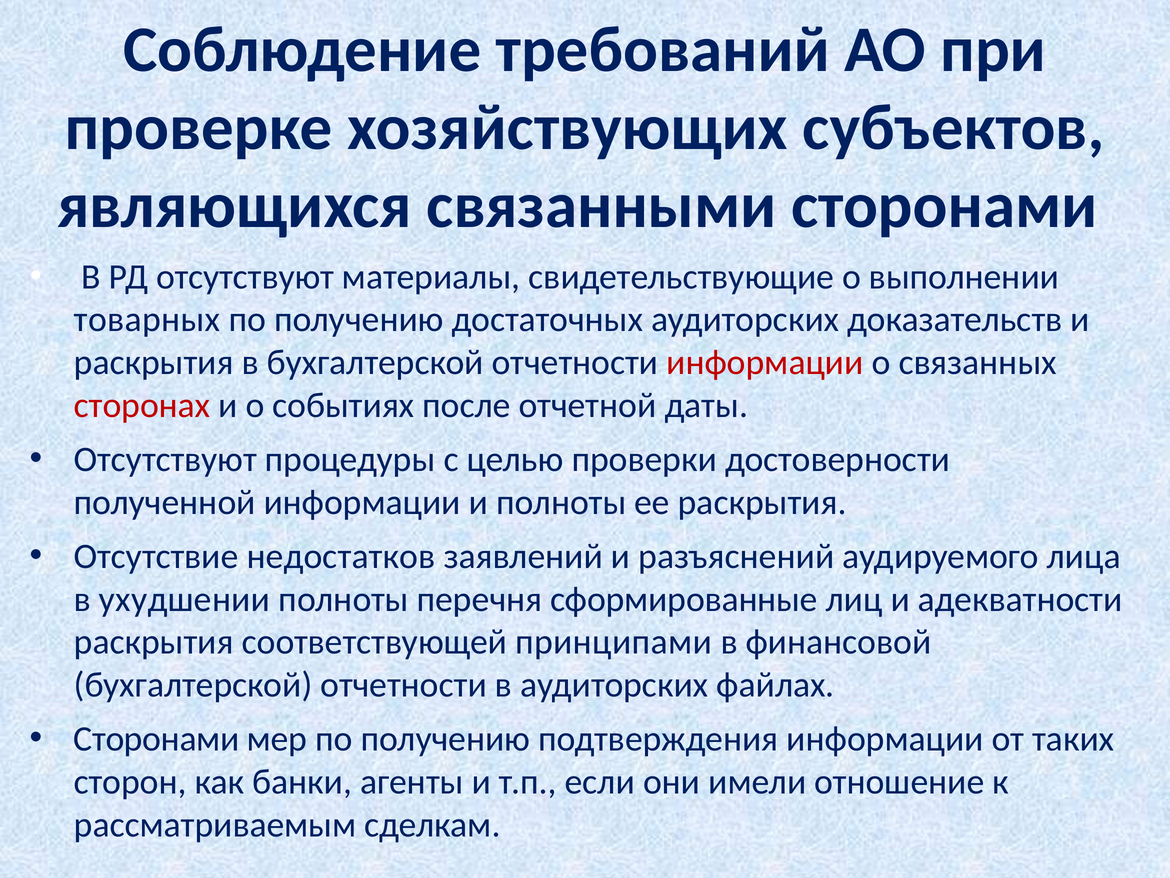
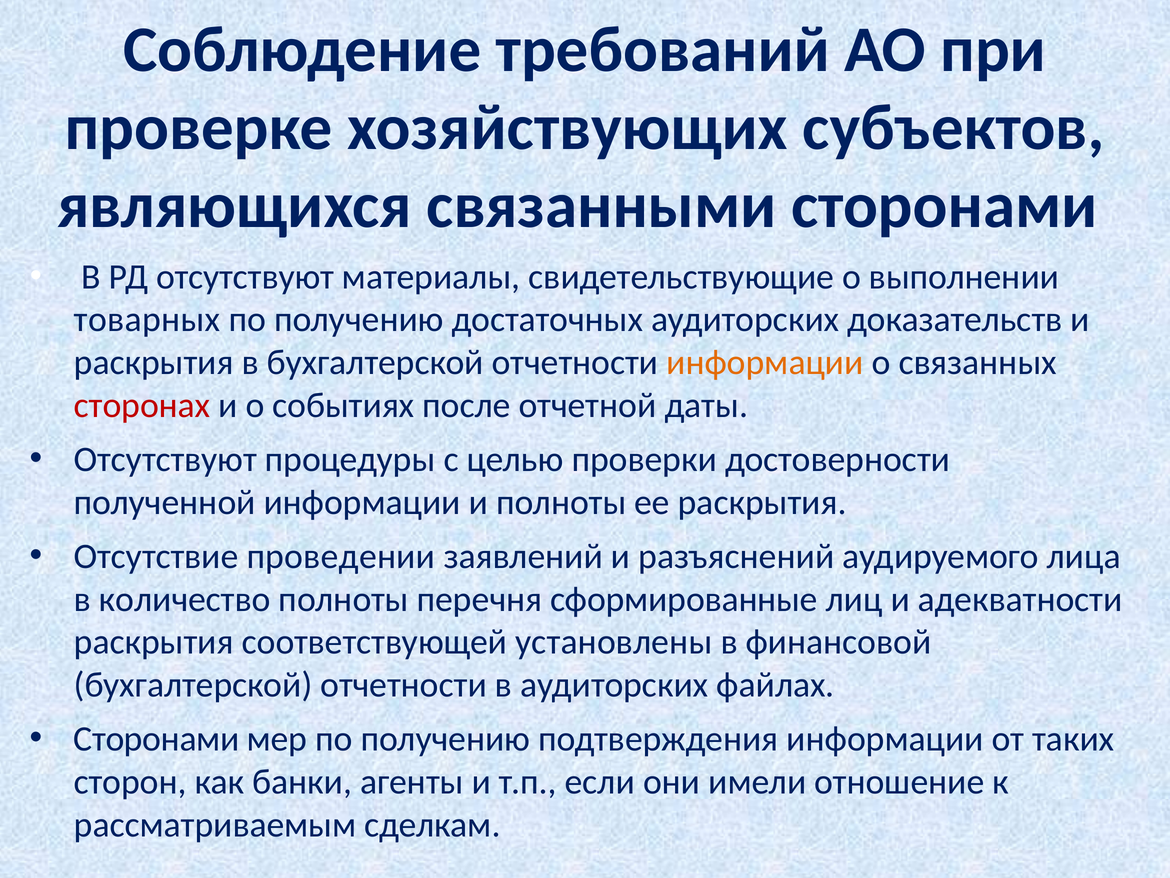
информации at (765, 362) colour: red -> orange
недостатков: недостатков -> проведении
ухудшении: ухудшении -> количество
принципами: принципами -> установлены
